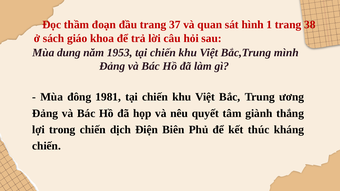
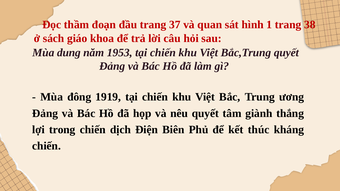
Bắc,Trung mình: mình -> quyết
1981: 1981 -> 1919
